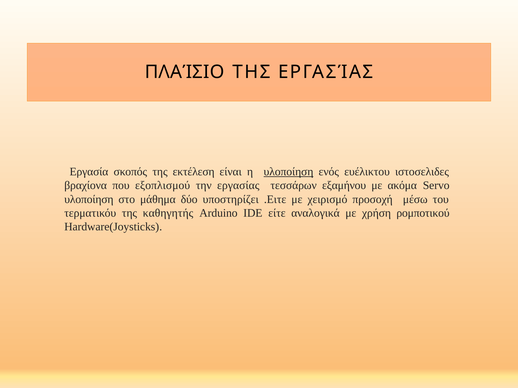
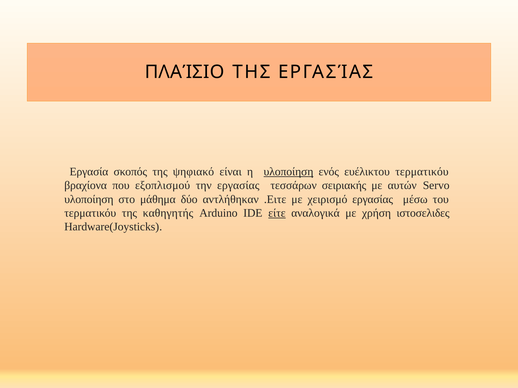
εκτέλεση: εκτέλεση -> ψηφιακό
ευέλικτου ιστοσελιδες: ιστοσελιδες -> τερματικόυ
εξαμήνου: εξαμήνου -> σειριακής
ακόμα: ακόμα -> αυτών
υποστηρίζει: υποστηρίζει -> αντλήθηκαν
χειρισμό προσοχή: προσοχή -> εργασίας
είτε underline: none -> present
ρομποτικού: ρομποτικού -> ιστοσελιδες
